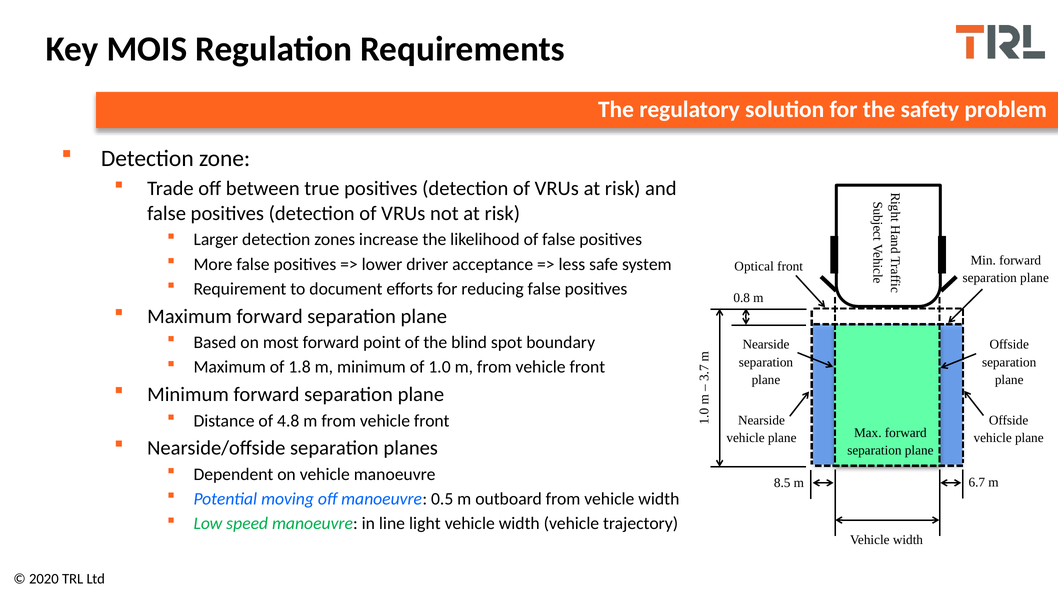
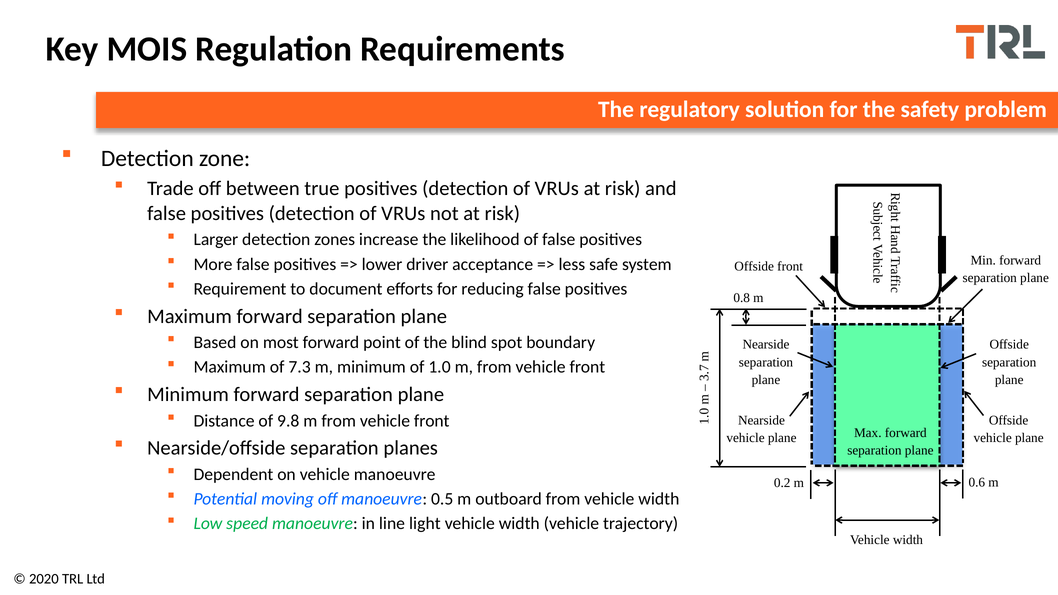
Optical at (754, 267): Optical -> Offside
1.8: 1.8 -> 7.3
4.8: 4.8 -> 9.8
6.7: 6.7 -> 0.6
8.5: 8.5 -> 0.2
